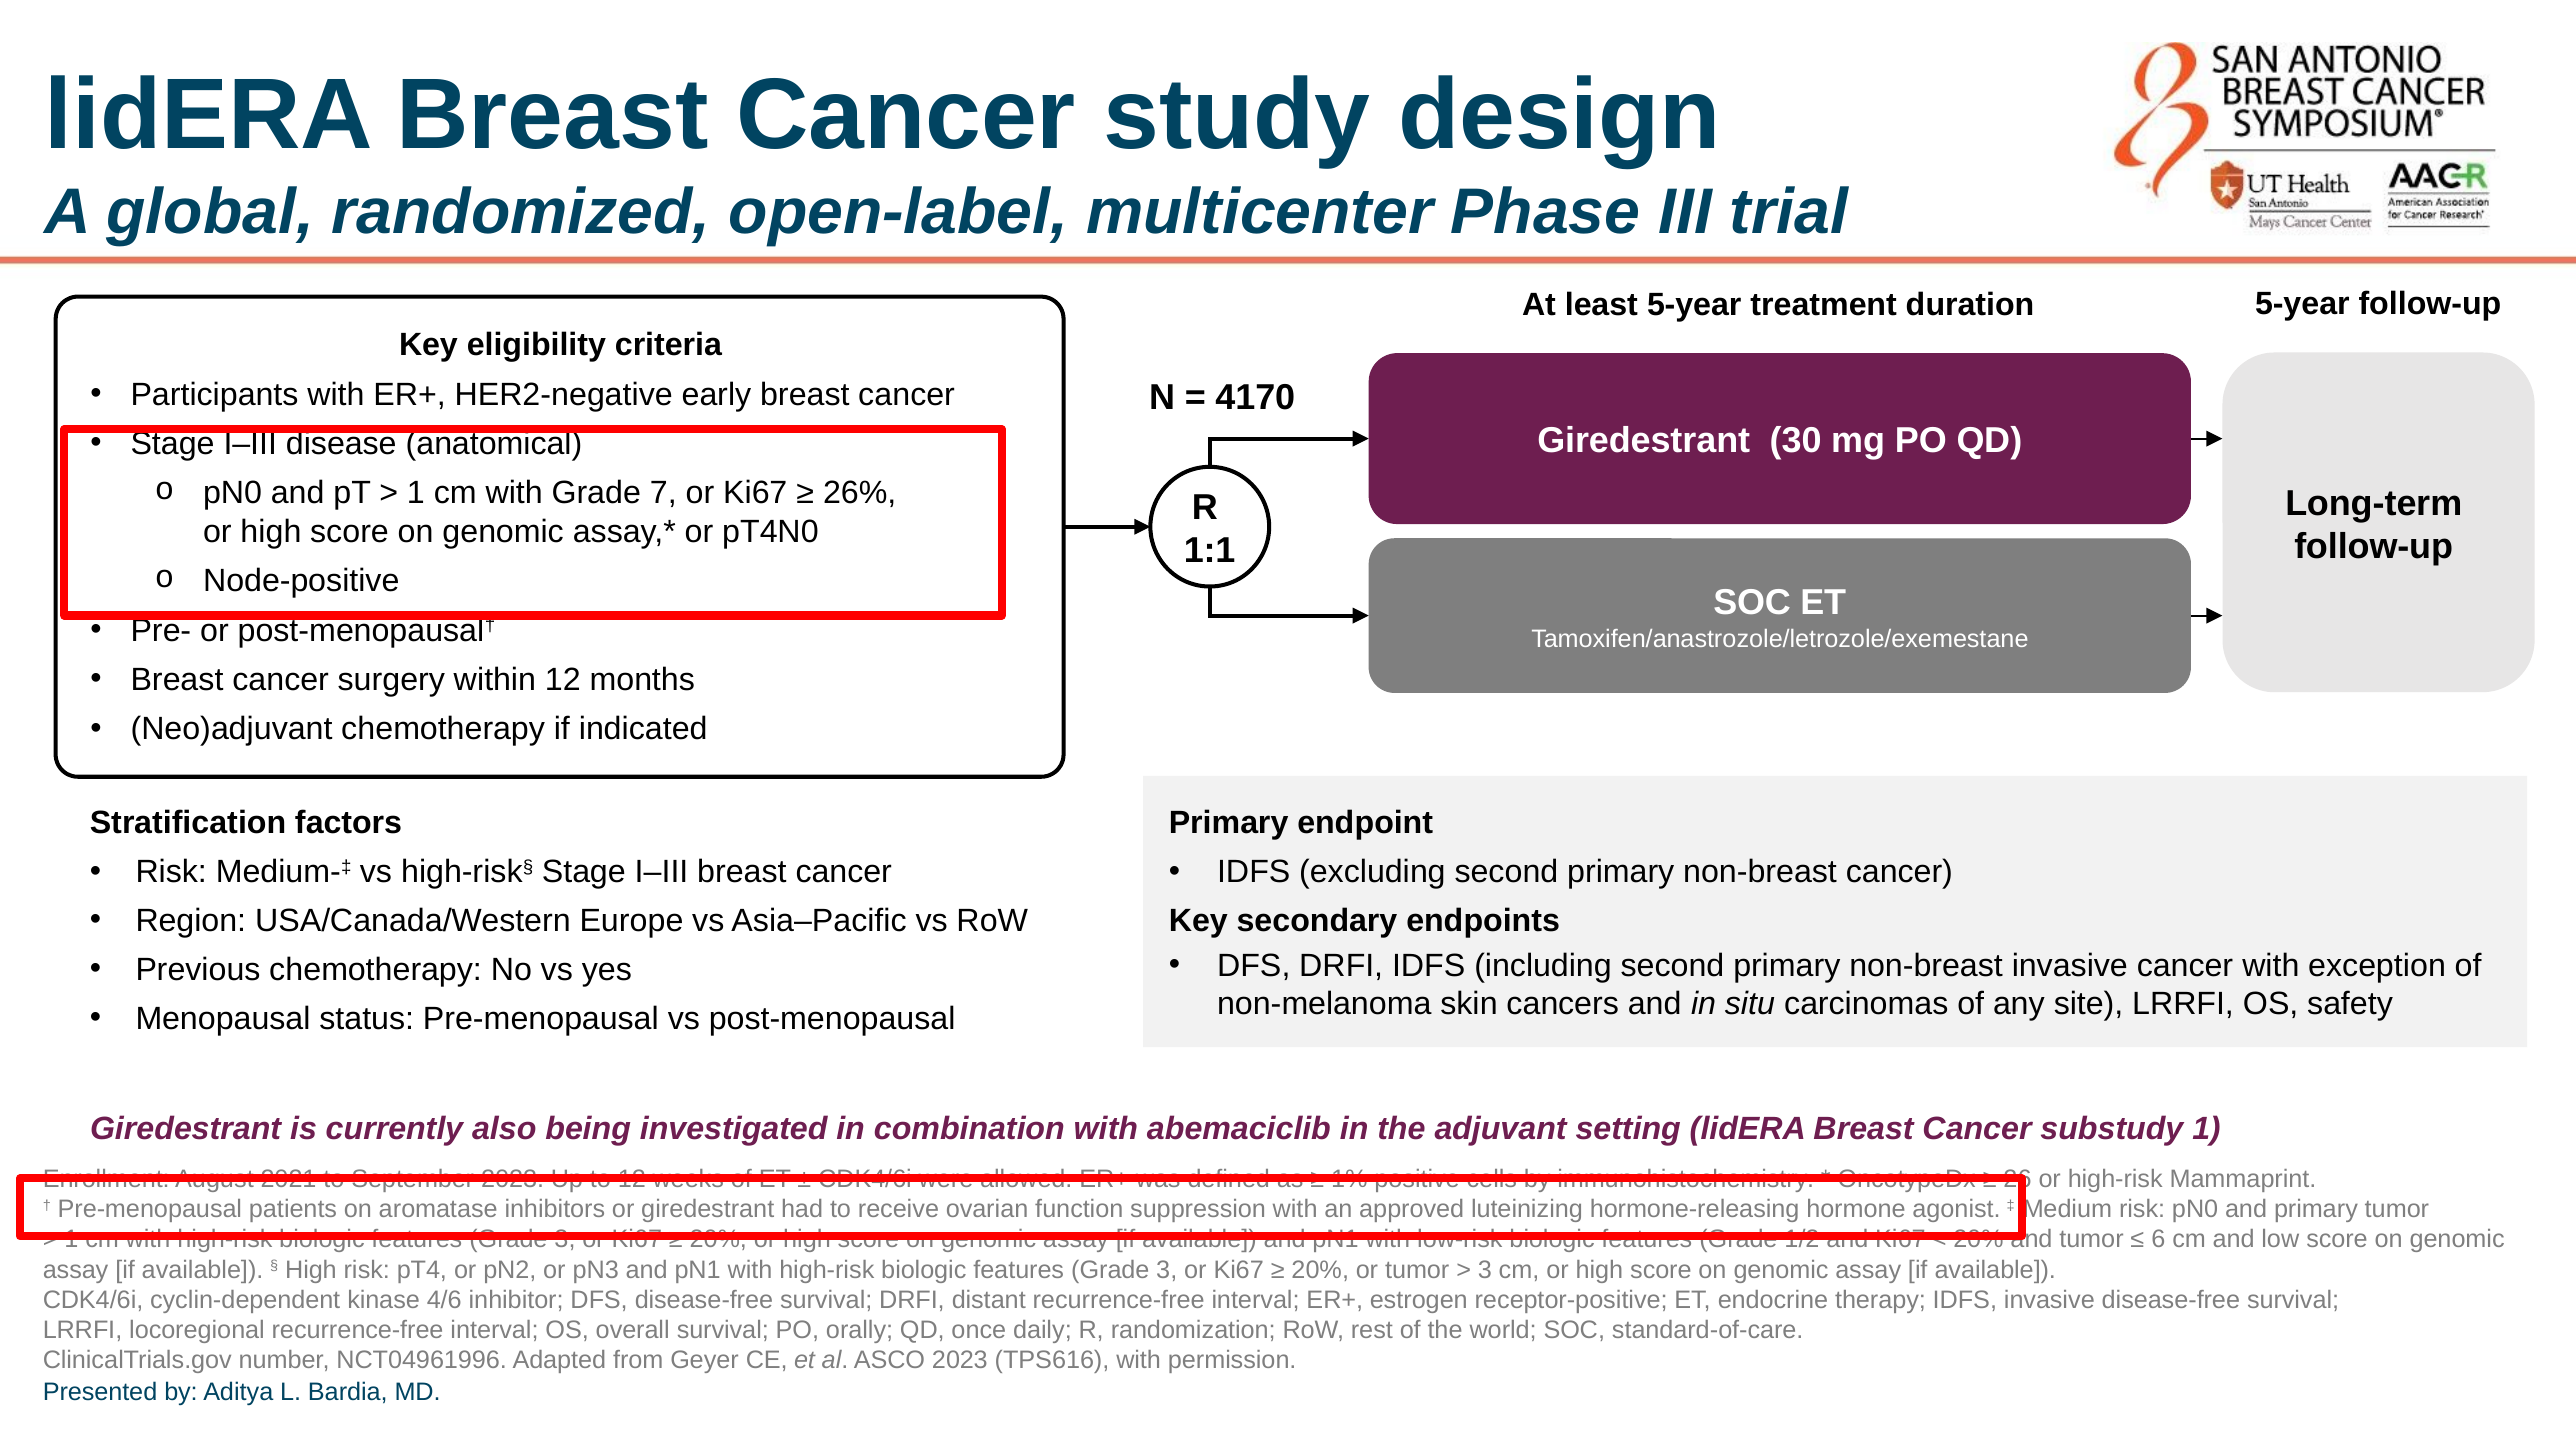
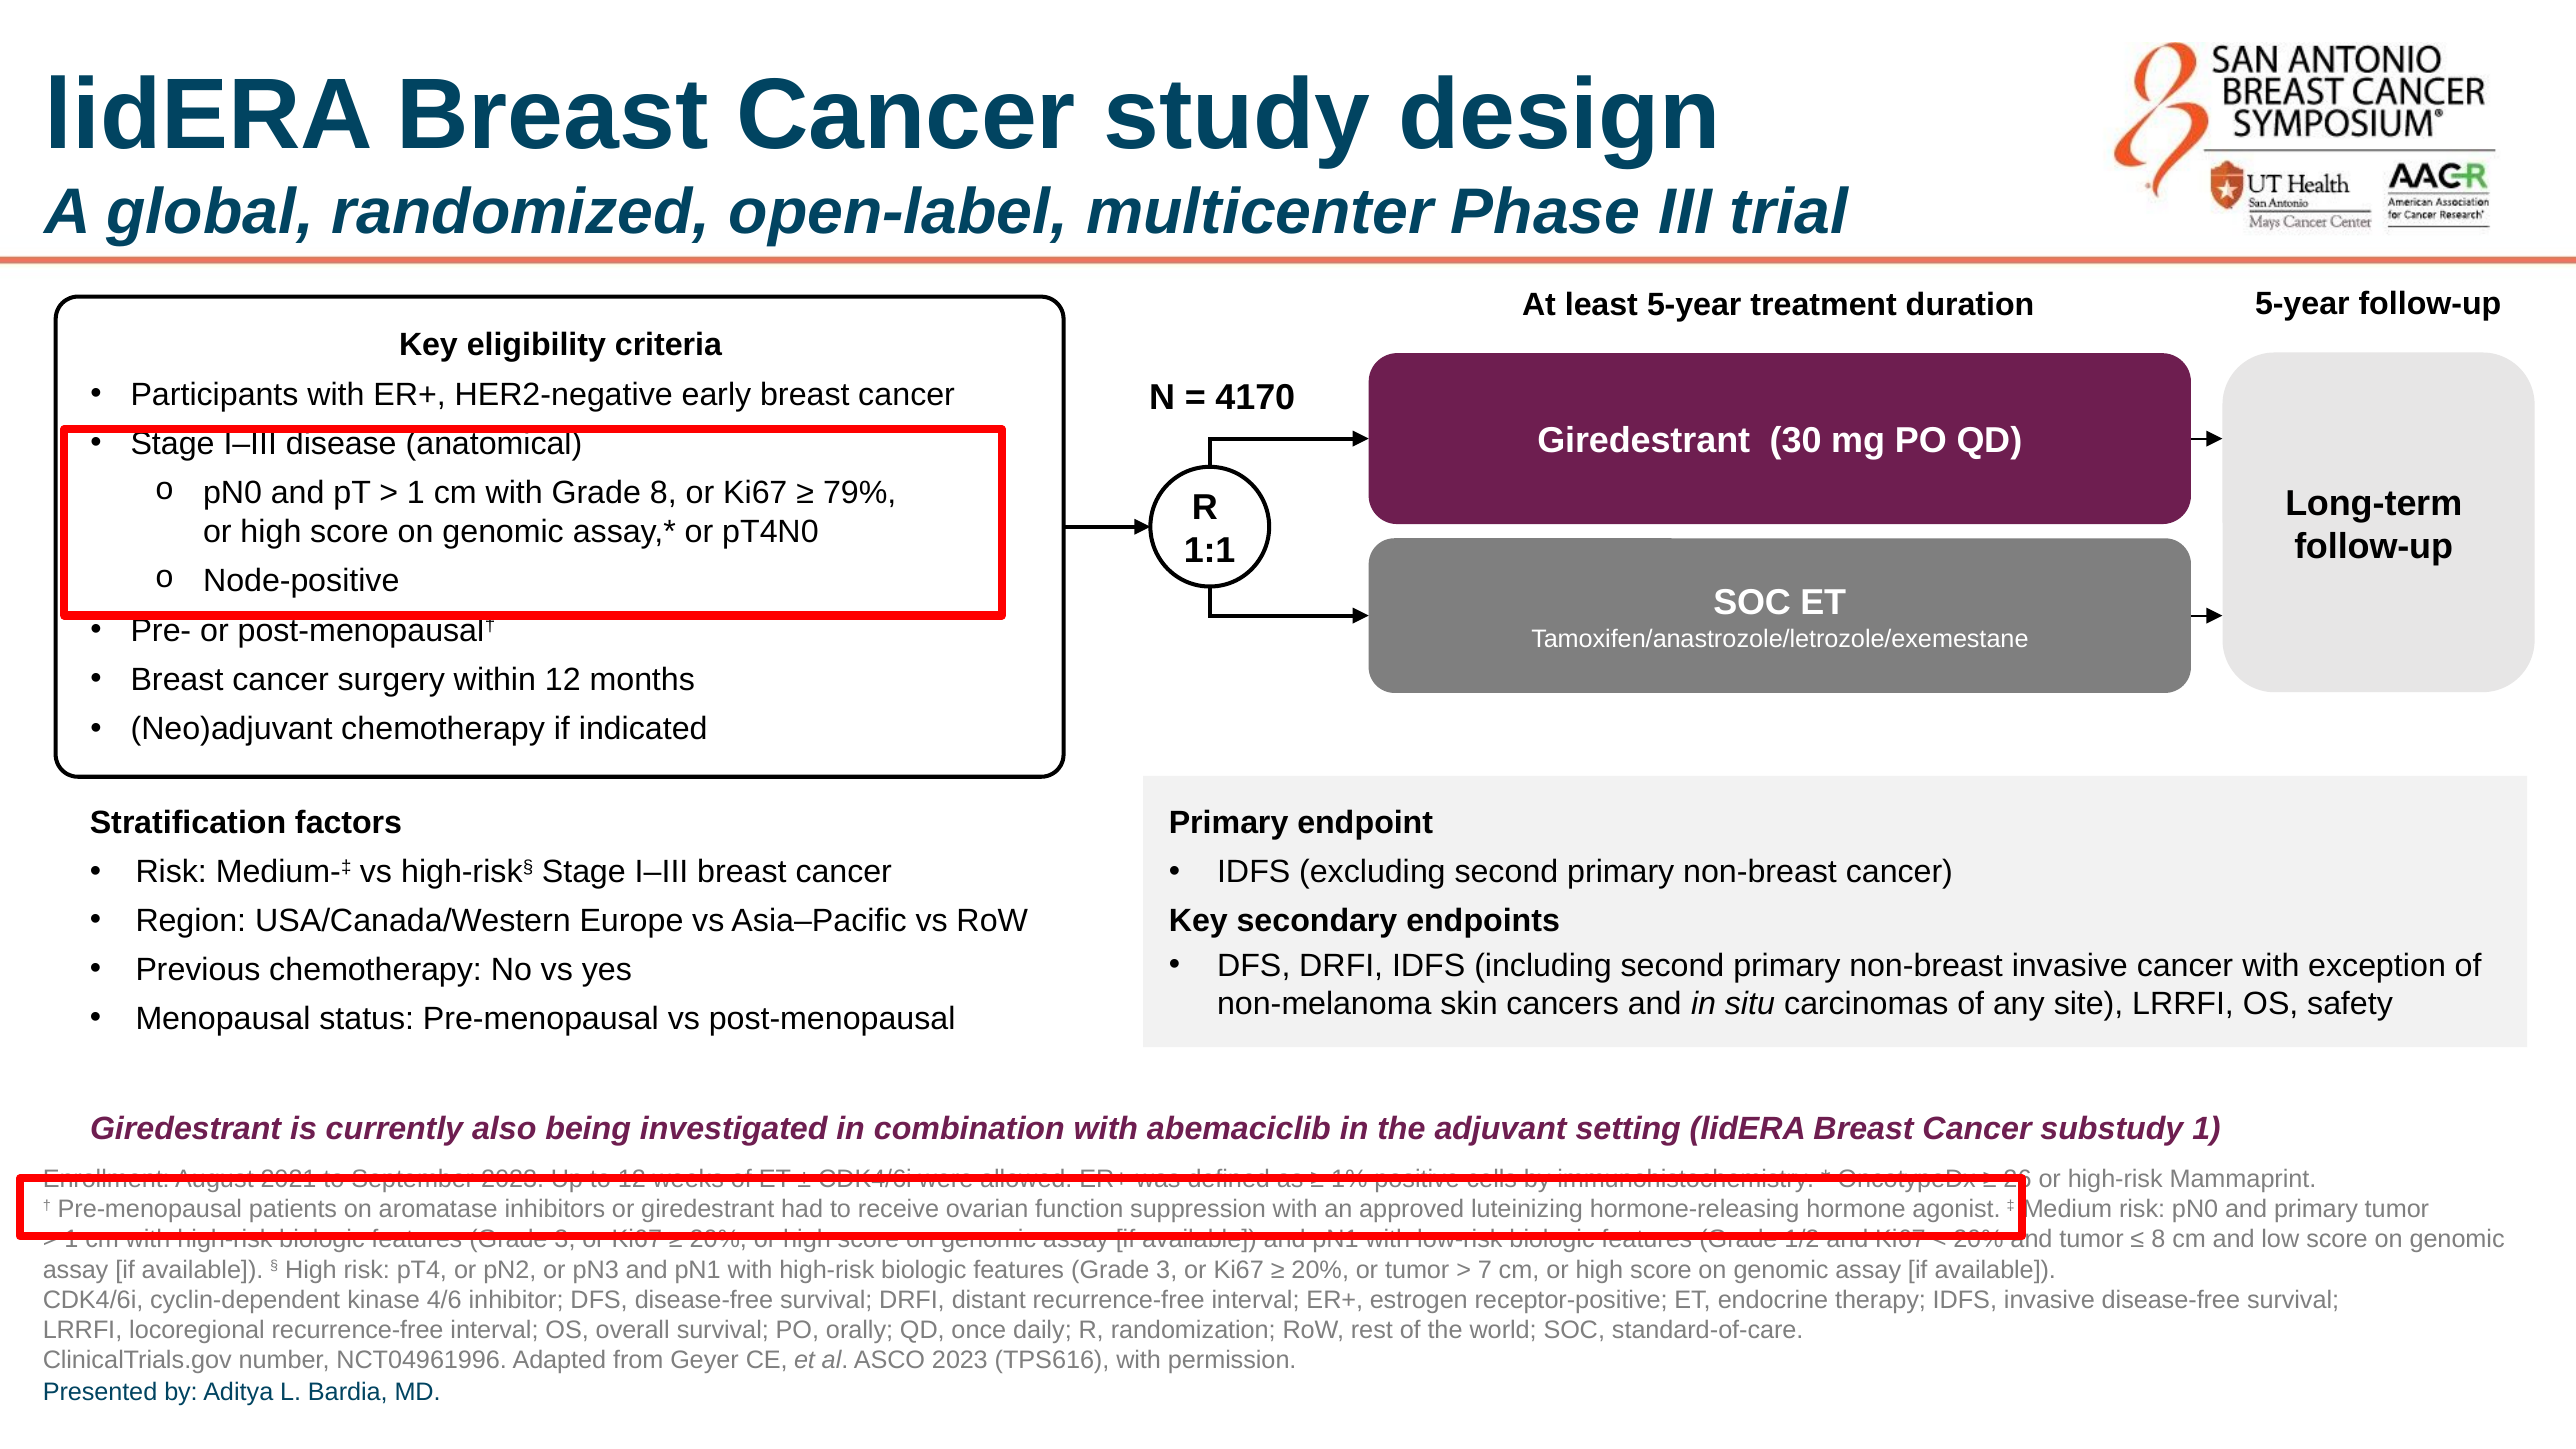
Grade 7: 7 -> 8
26%: 26% -> 79%
6 at (2158, 1240): 6 -> 8
3 at (1485, 1270): 3 -> 7
